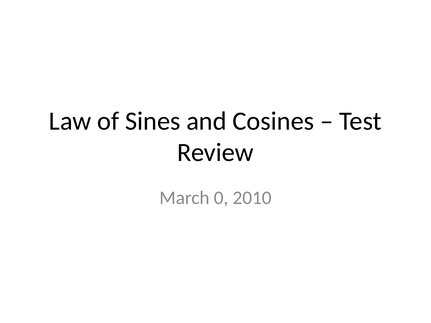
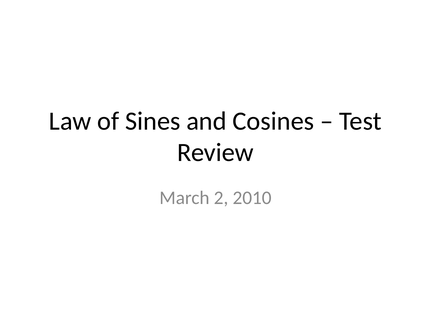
0: 0 -> 2
